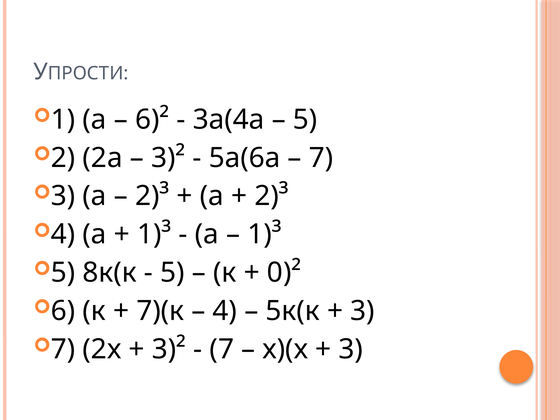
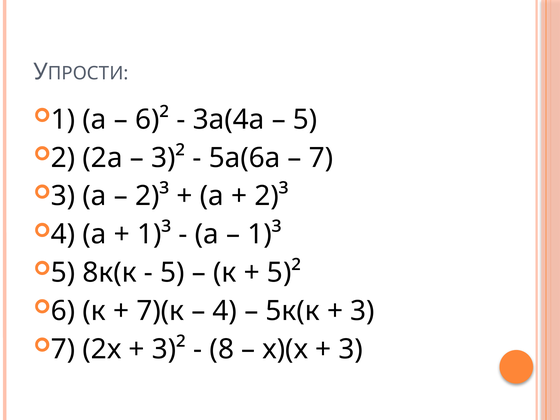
0)²: 0)² -> 5)²
7 at (222, 349): 7 -> 8
